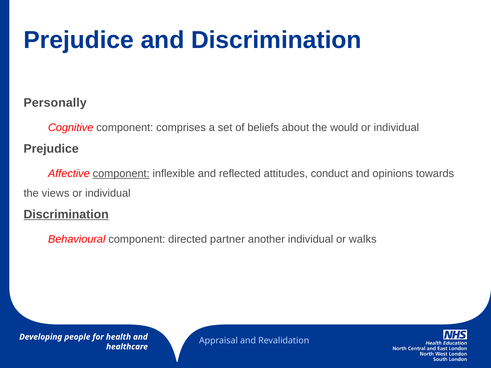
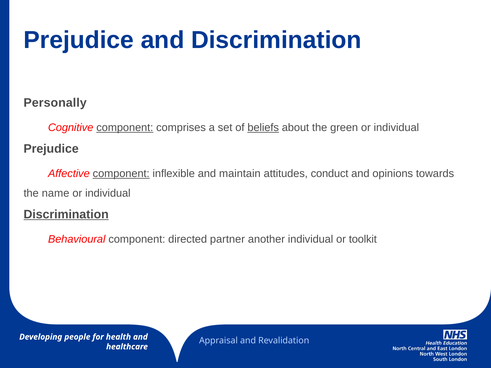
component at (125, 128) underline: none -> present
beliefs underline: none -> present
would: would -> green
reflected: reflected -> maintain
views: views -> name
walks: walks -> toolkit
